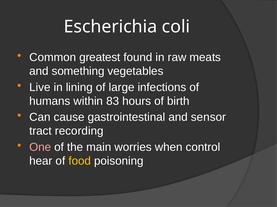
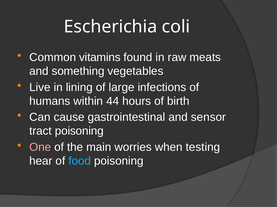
greatest: greatest -> vitamins
83: 83 -> 44
tract recording: recording -> poisoning
control: control -> testing
food colour: yellow -> light blue
